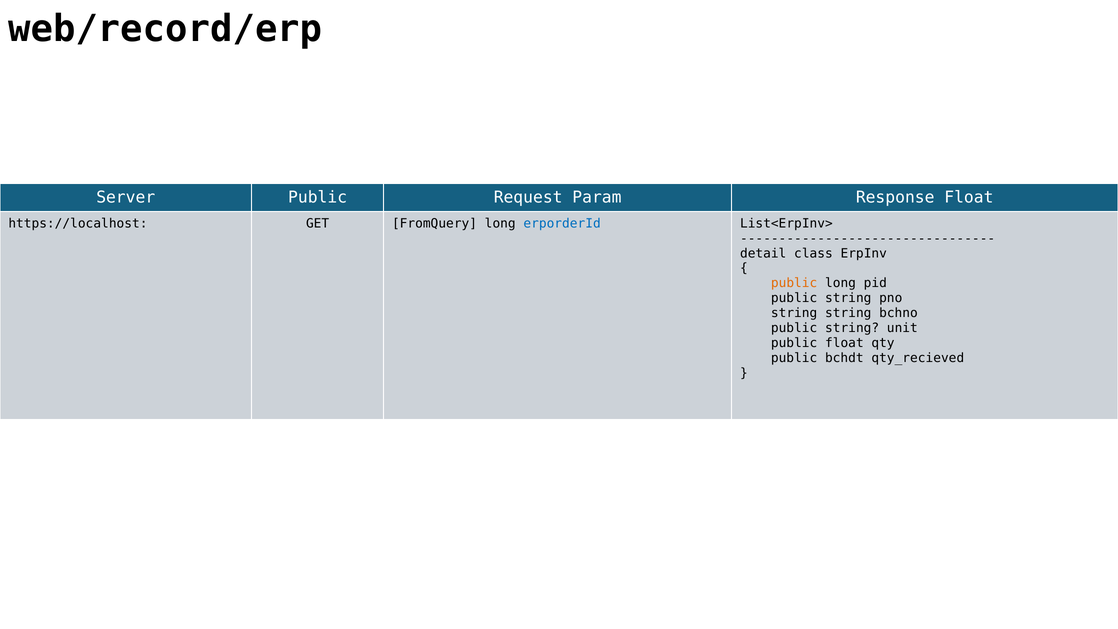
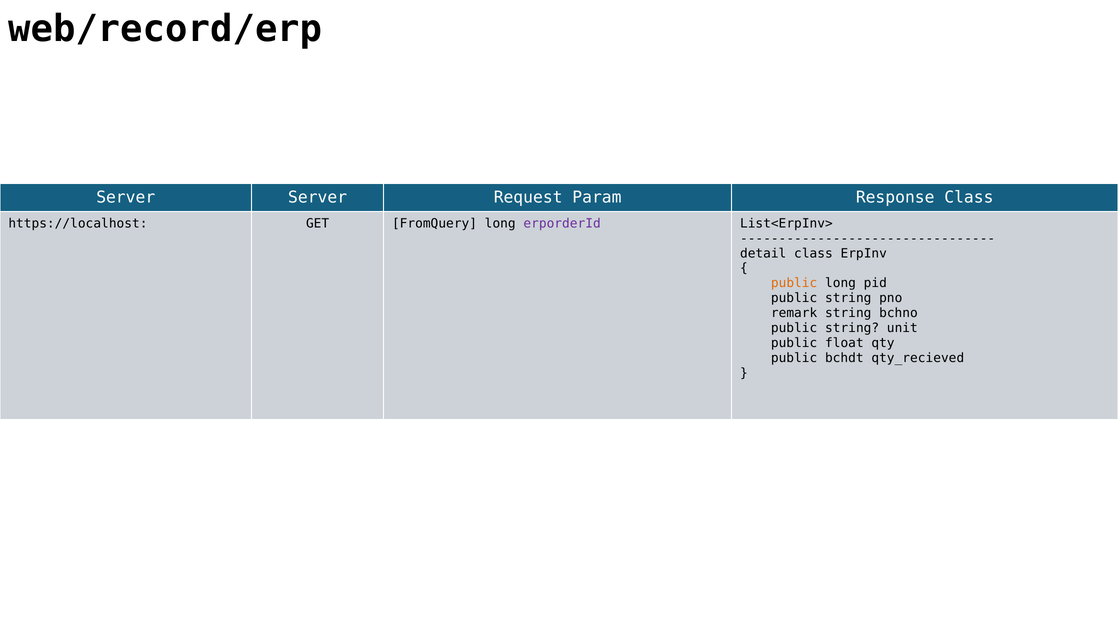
Server Public: Public -> Server
Response Float: Float -> Class
erporderId colour: blue -> purple
string at (794, 313): string -> remark
